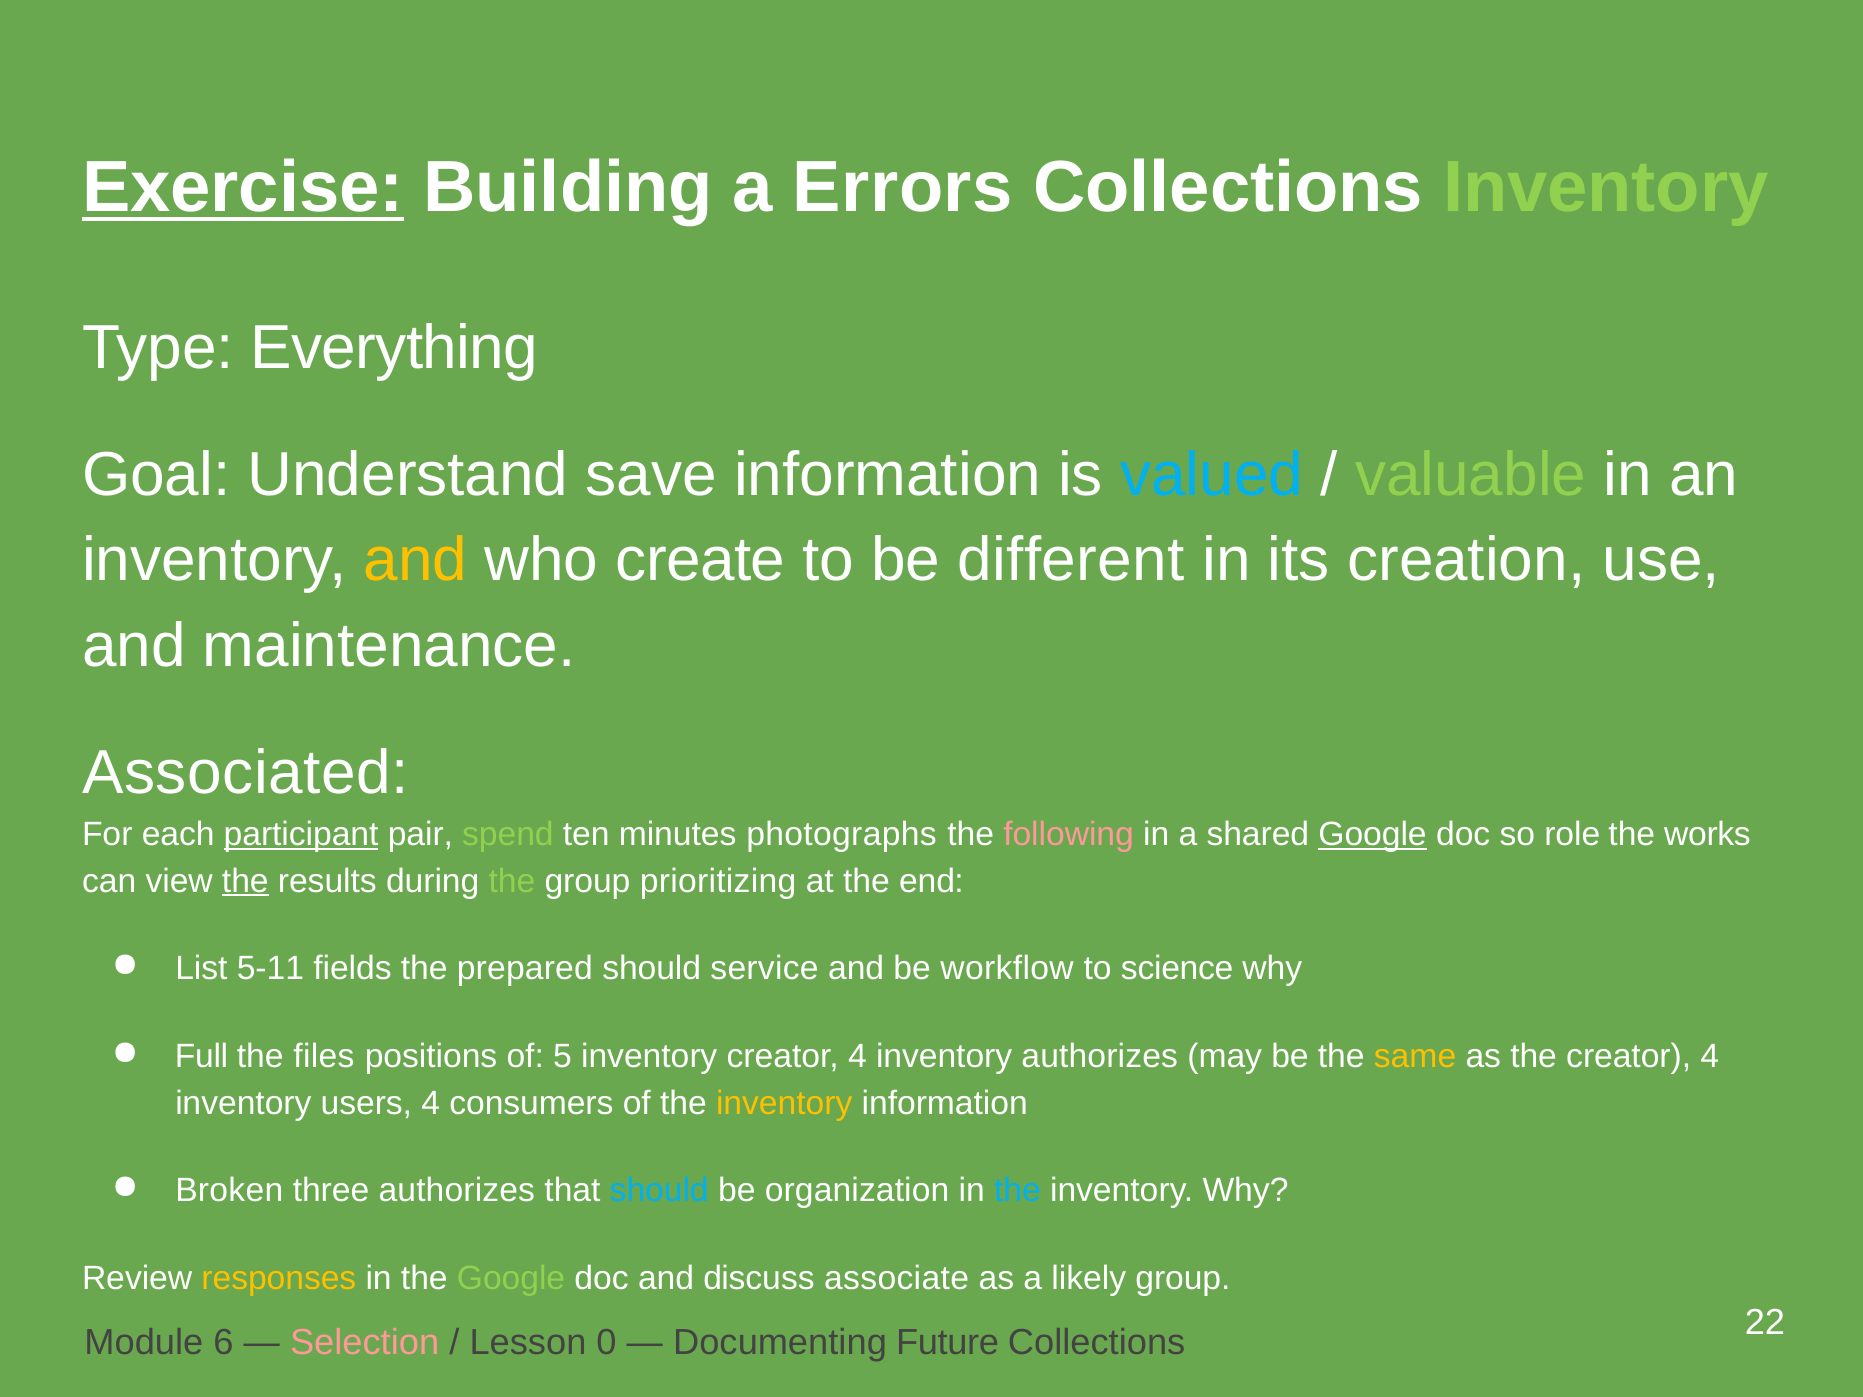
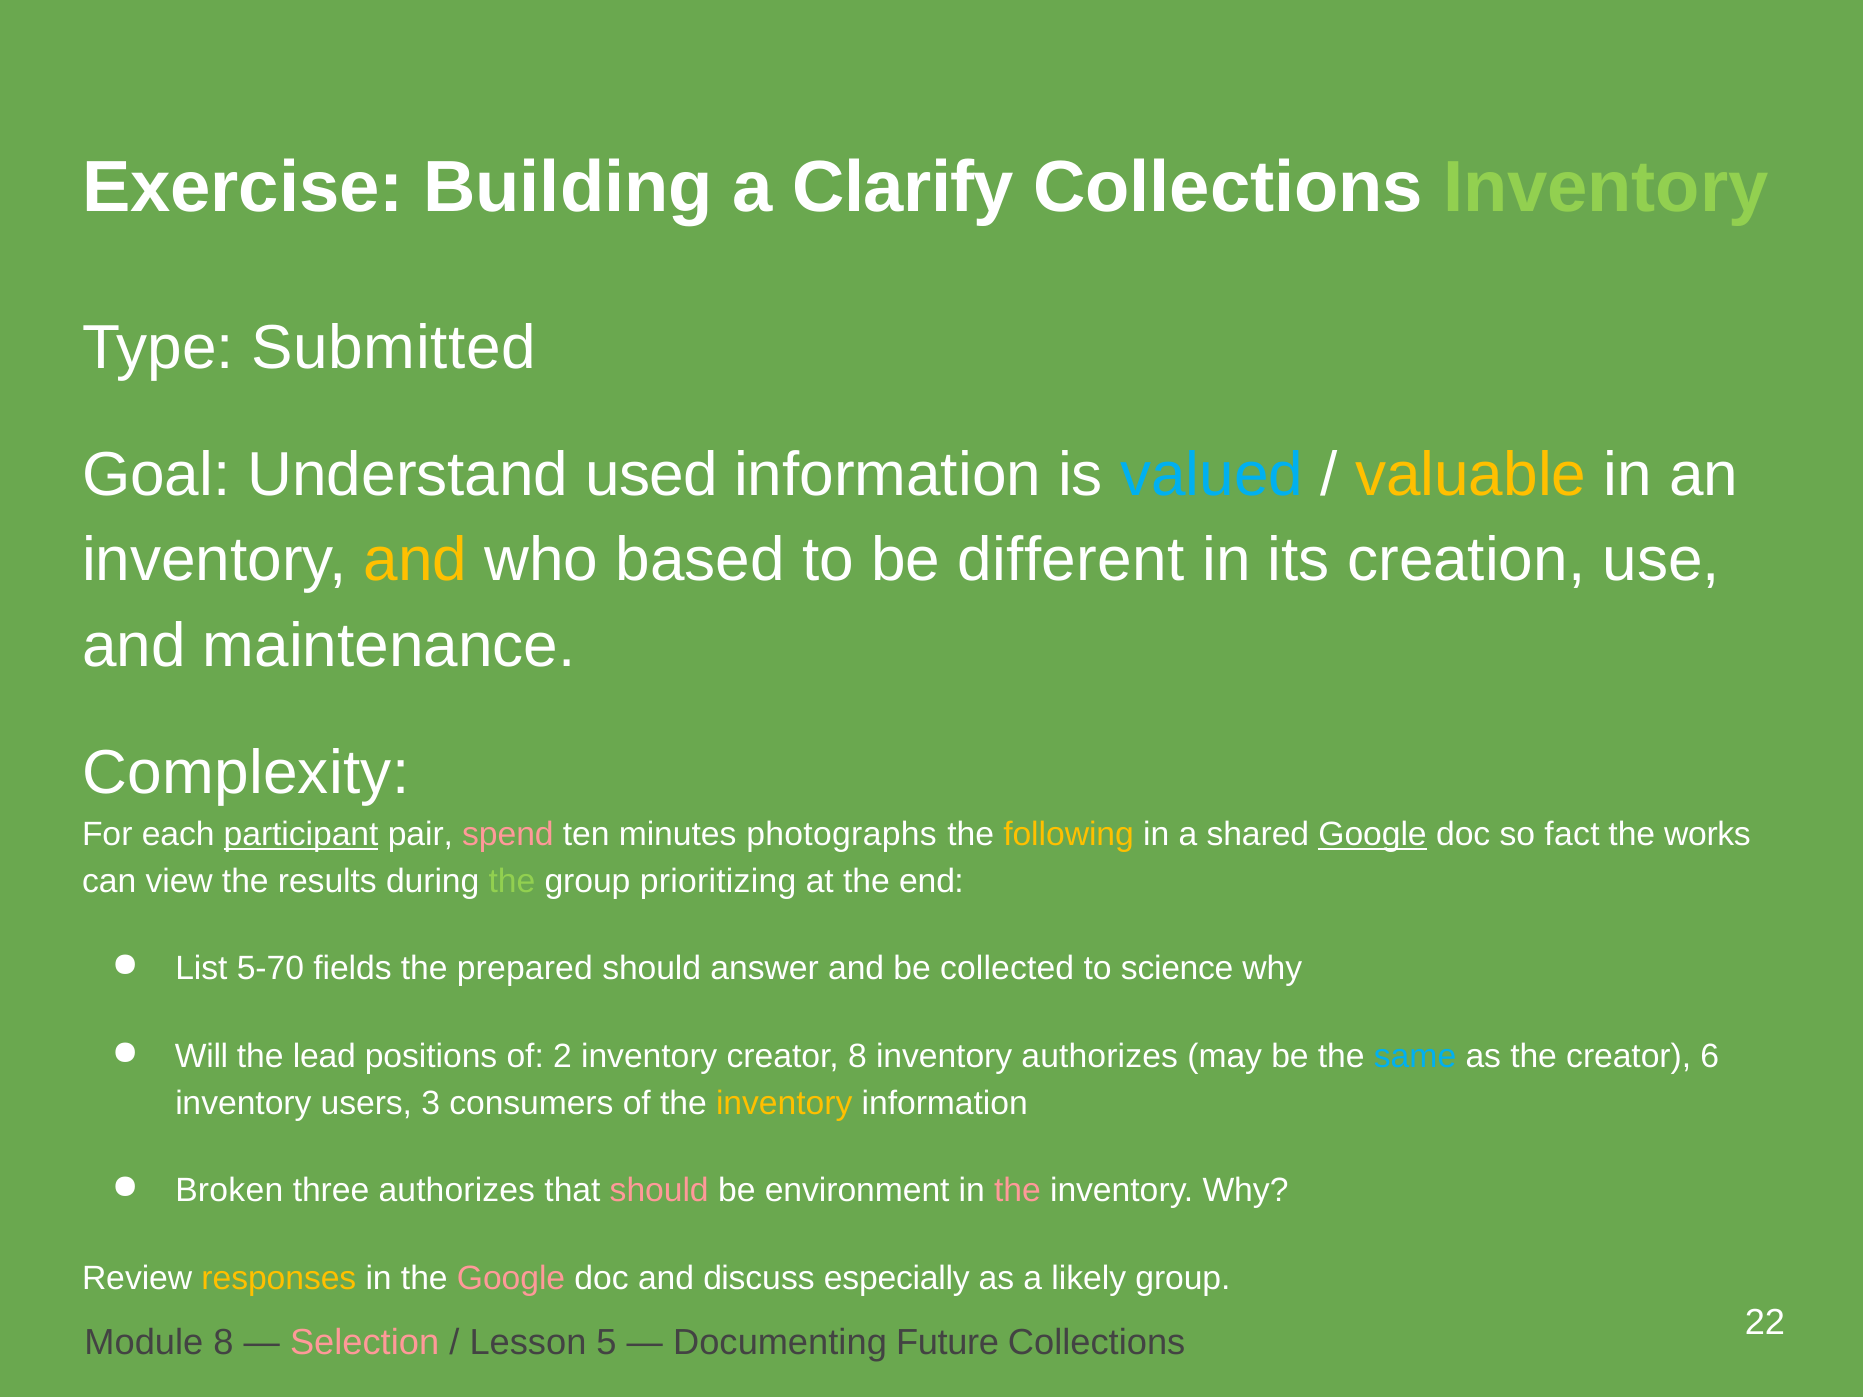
Exercise underline: present -> none
Errors: Errors -> Clarify
Everything: Everything -> Submitted
save: save -> used
valuable colour: light green -> yellow
create: create -> based
Associated: Associated -> Complexity
spend colour: light green -> pink
following colour: pink -> yellow
role: role -> fact
the at (245, 881) underline: present -> none
5-11: 5-11 -> 5-70
service: service -> answer
workflow: workflow -> collected
Full: Full -> Will
files: files -> lead
5: 5 -> 2
inventory creator 4: 4 -> 8
same colour: yellow -> light blue
the creator 4: 4 -> 6
users 4: 4 -> 3
should at (659, 1191) colour: light blue -> pink
organization: organization -> environment
the at (1018, 1191) colour: light blue -> pink
Google at (511, 1279) colour: light green -> pink
associate: associate -> especially
Module 6: 6 -> 8
0: 0 -> 5
